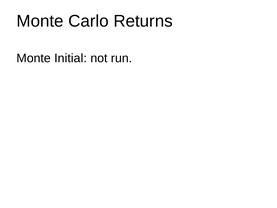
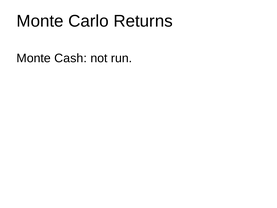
Initial: Initial -> Cash
